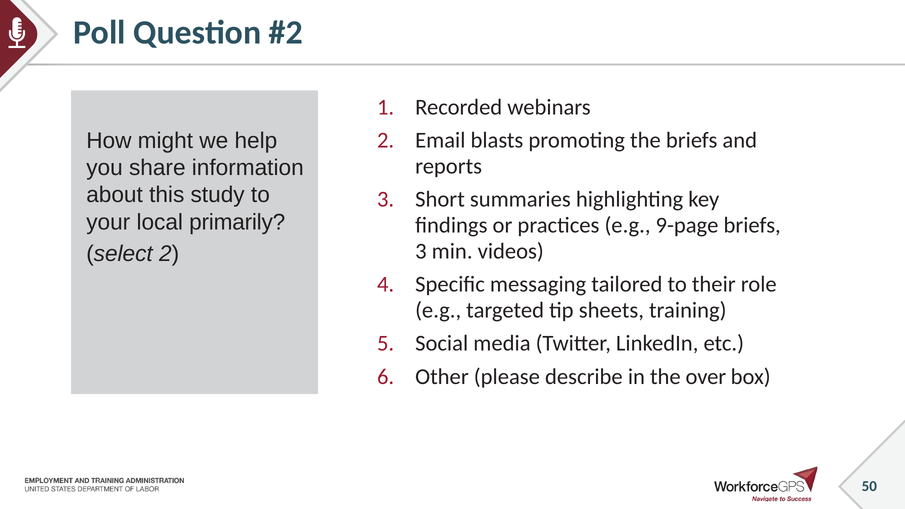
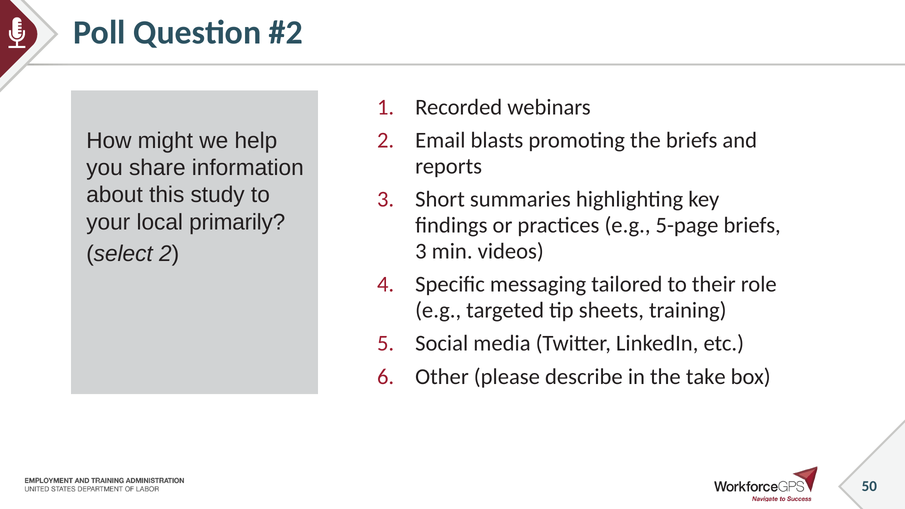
9-page: 9-page -> 5-page
over: over -> take
